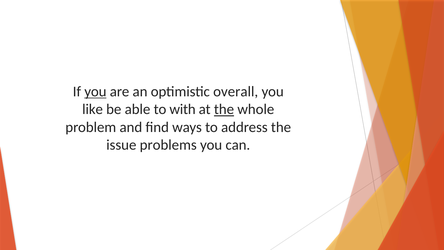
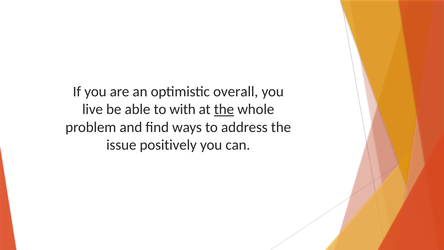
you at (95, 92) underline: present -> none
like: like -> live
problems: problems -> positively
